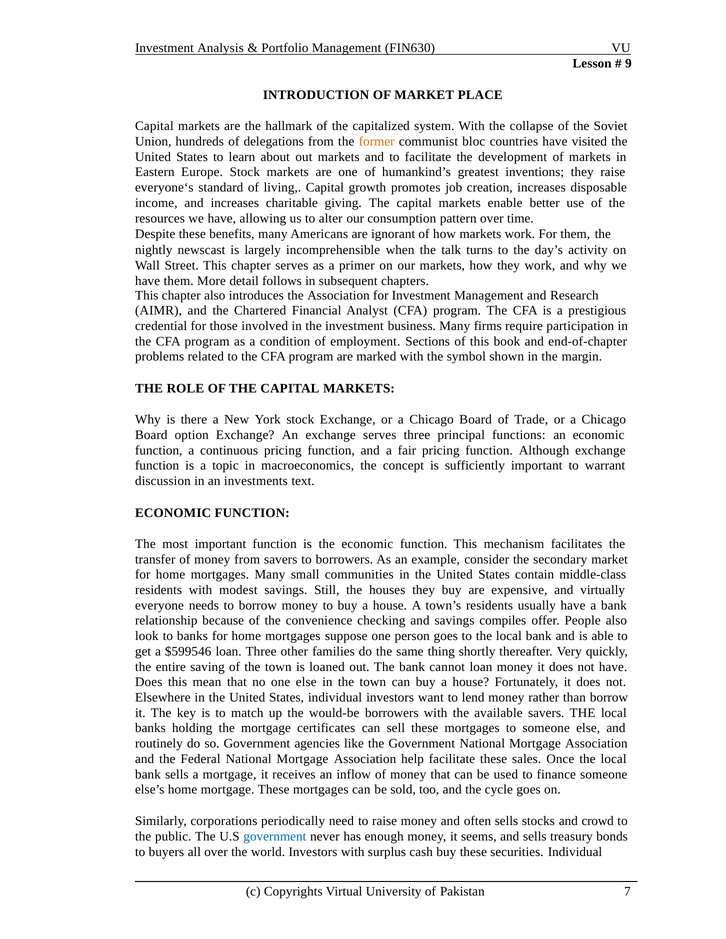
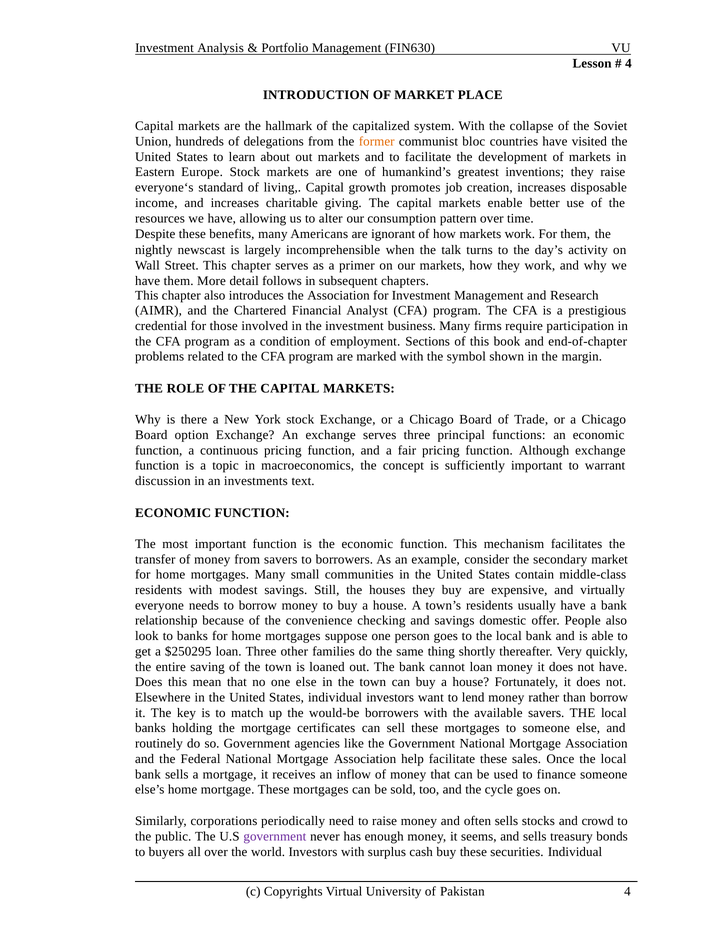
9 at (628, 64): 9 -> 4
compiles: compiles -> domestic
$599546: $599546 -> $250295
government at (275, 837) colour: blue -> purple
Pakistan 7: 7 -> 4
